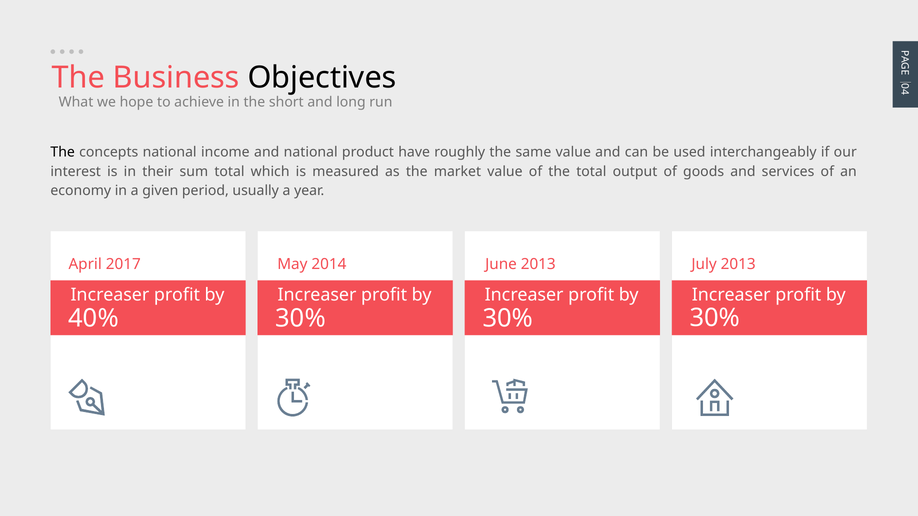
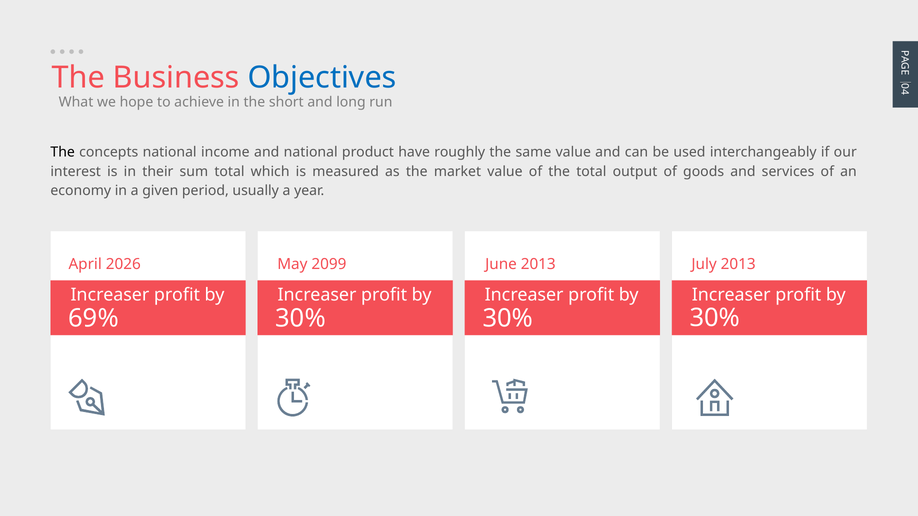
Objectives colour: black -> blue
2017: 2017 -> 2026
2014: 2014 -> 2099
40%: 40% -> 69%
